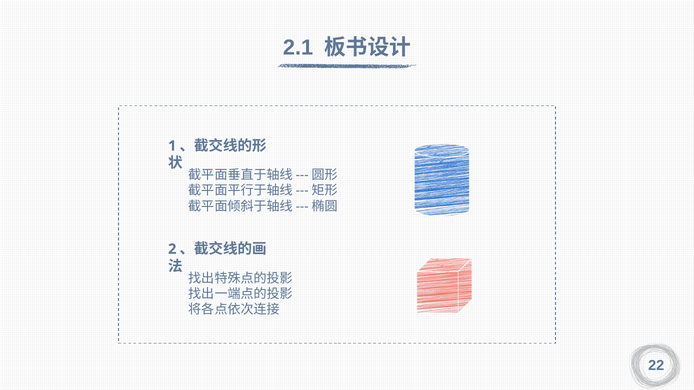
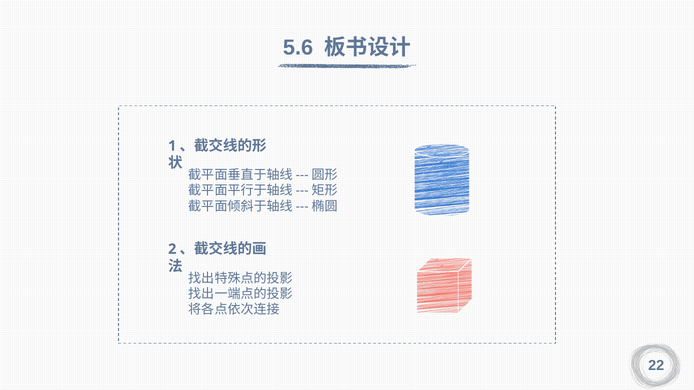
2.1: 2.1 -> 5.6
